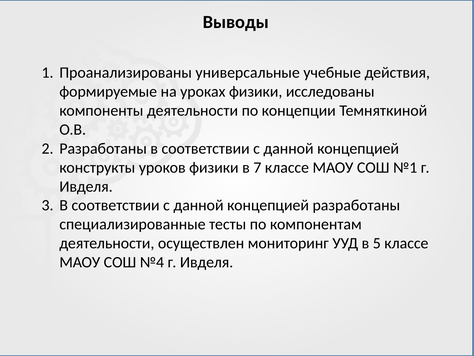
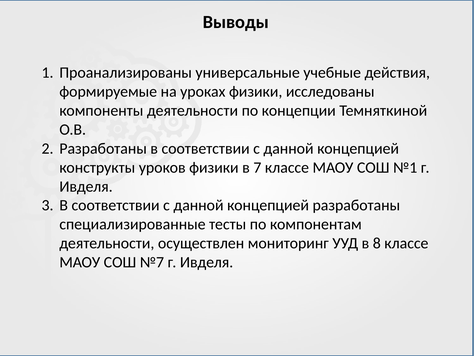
5: 5 -> 8
№4: №4 -> №7
